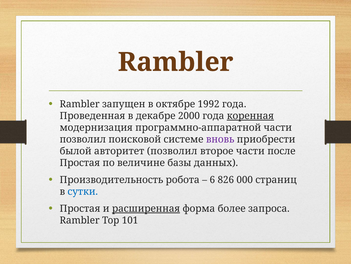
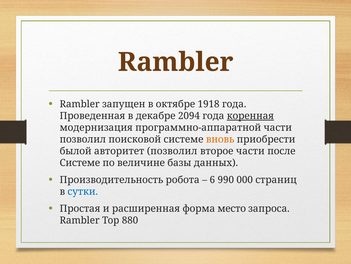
1992: 1992 -> 1918
2000: 2000 -> 2094
вновь colour: purple -> orange
Простая at (80, 162): Простая -> Системе
826: 826 -> 990
расширенная underline: present -> none
более: более -> место
101: 101 -> 880
